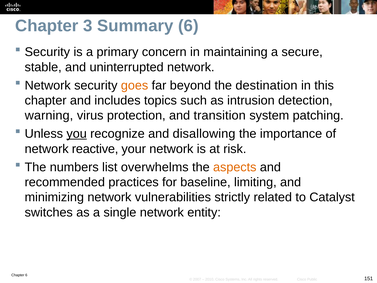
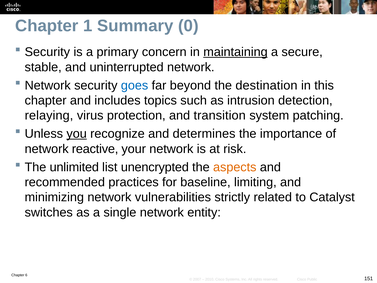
3: 3 -> 1
Summary 6: 6 -> 0
maintaining underline: none -> present
goes colour: orange -> blue
warning: warning -> relaying
disallowing: disallowing -> determines
numbers: numbers -> unlimited
overwhelms: overwhelms -> unencrypted
